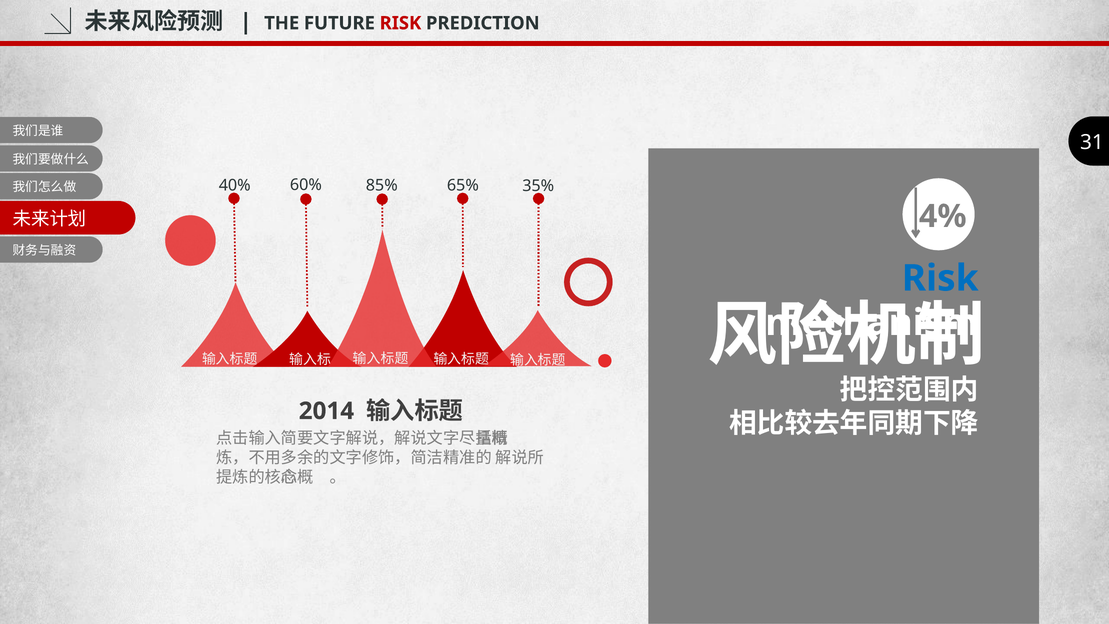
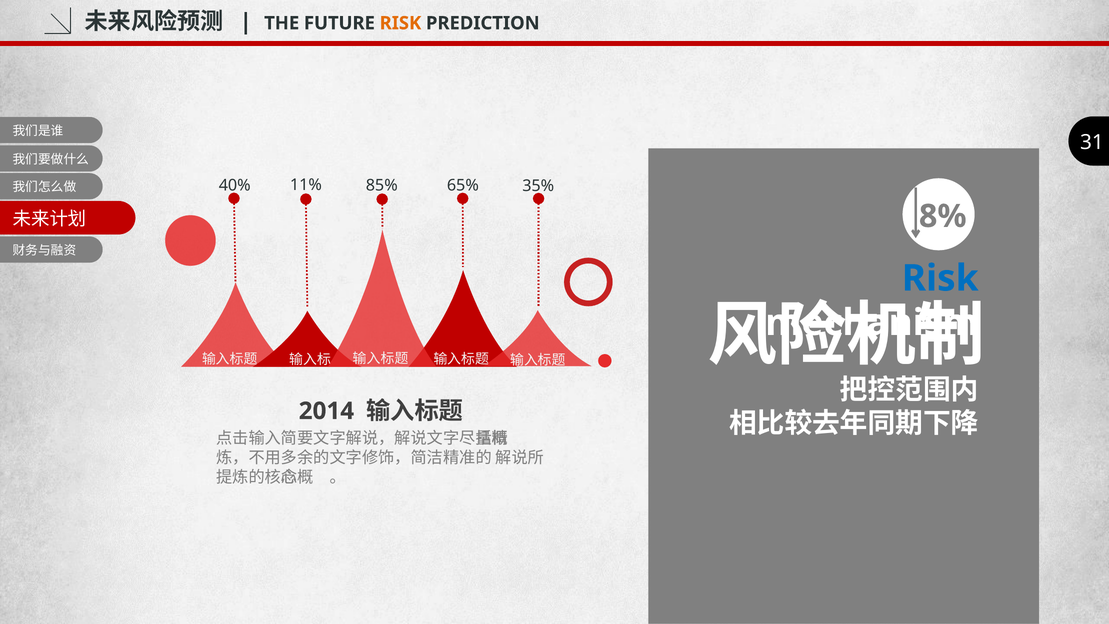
RISK at (400, 23) colour: red -> orange
60%: 60% -> 11%
4%: 4% -> 8%
